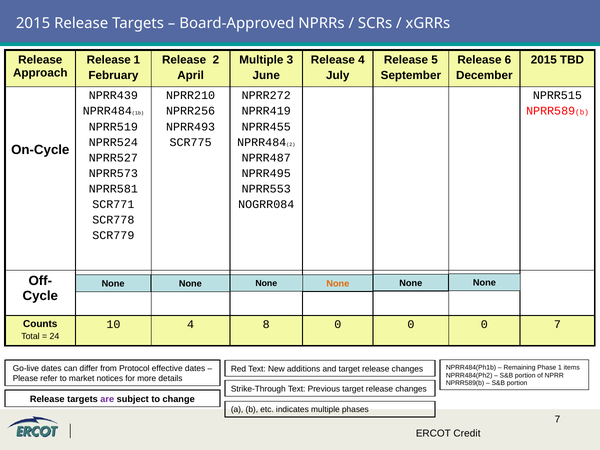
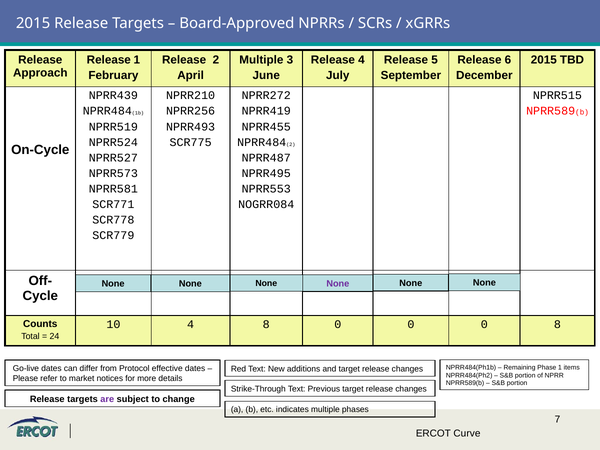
None at (338, 284) colour: orange -> purple
0 7: 7 -> 8
Credit: Credit -> Curve
